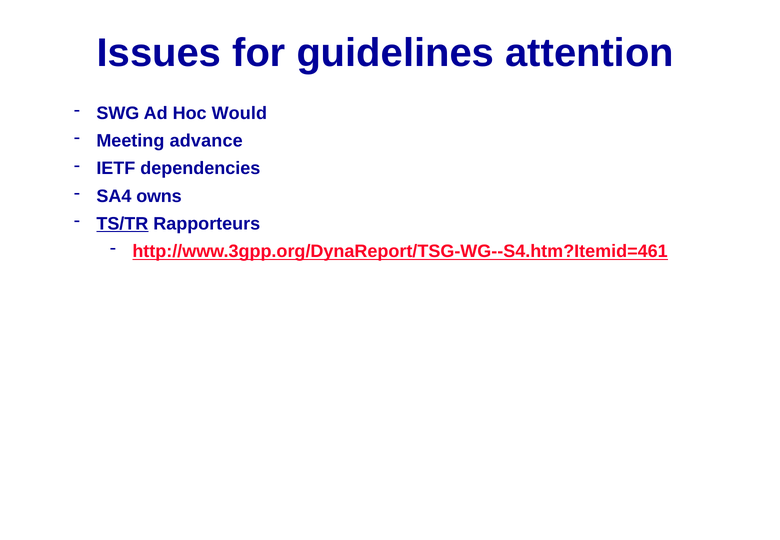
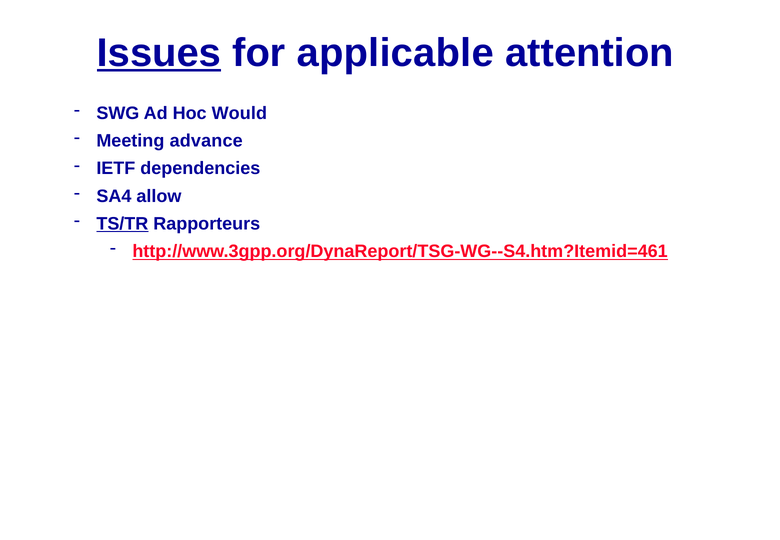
Issues underline: none -> present
guidelines: guidelines -> applicable
owns: owns -> allow
